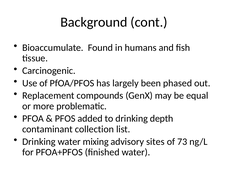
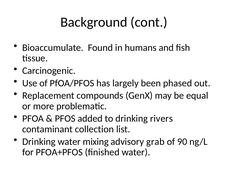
depth: depth -> rivers
sites: sites -> grab
73: 73 -> 90
